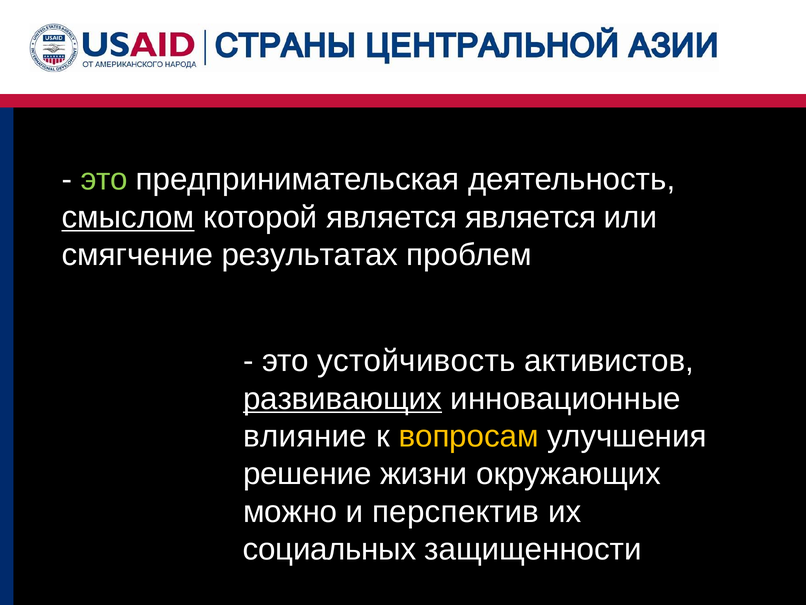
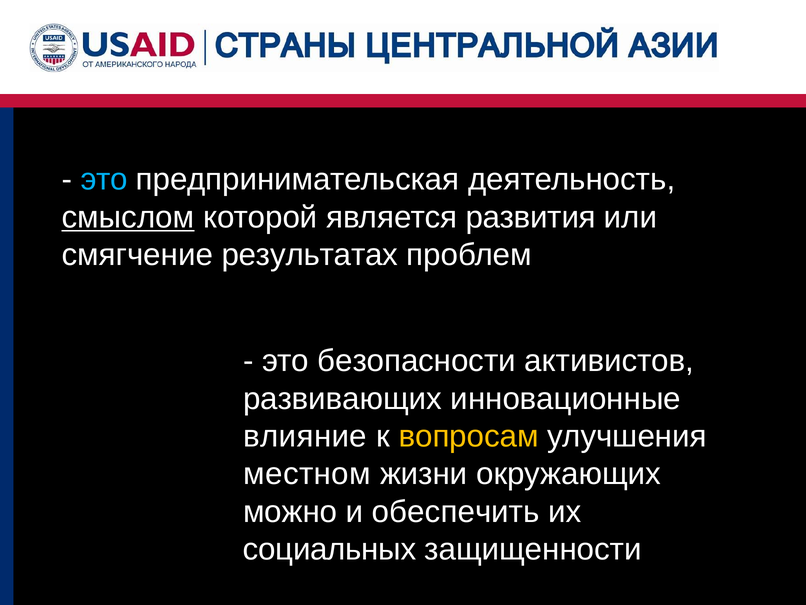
это at (104, 179) colour: light green -> light blue
является является: является -> развития
устойчивость: устойчивость -> безопасности
развивающих underline: present -> none
решение: решение -> местном
перспектив: перспектив -> обеспечить
